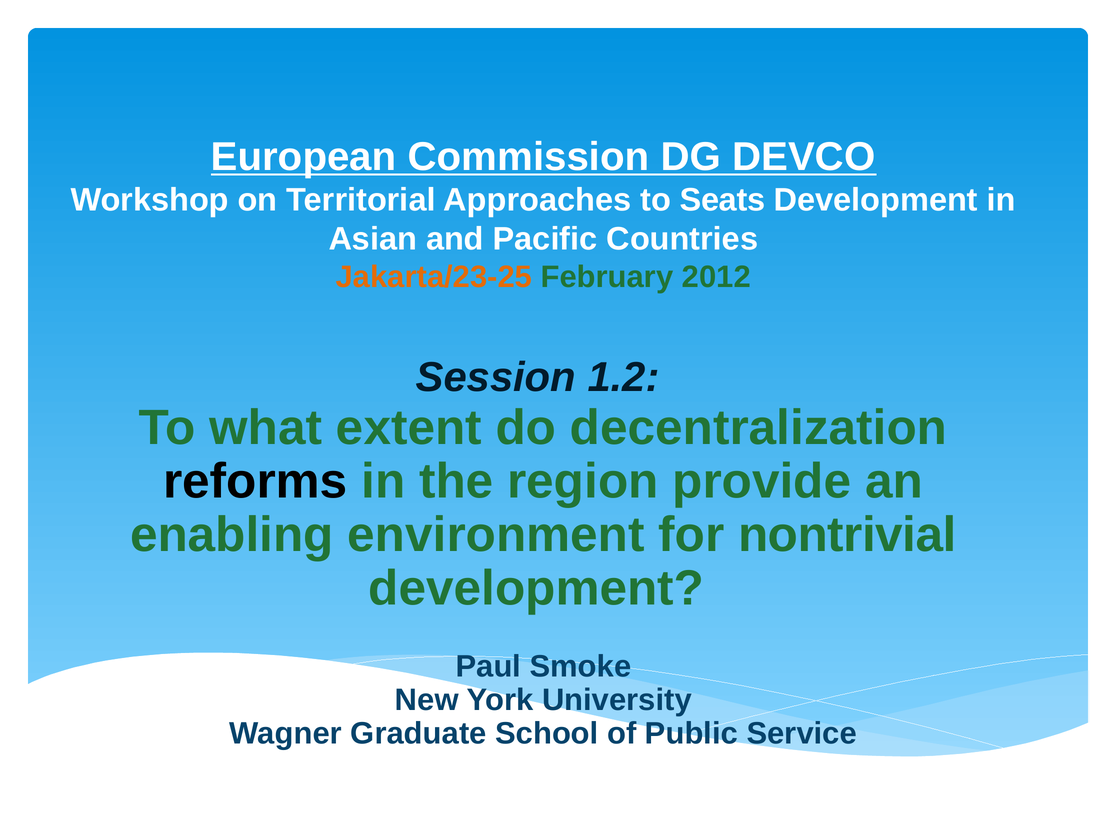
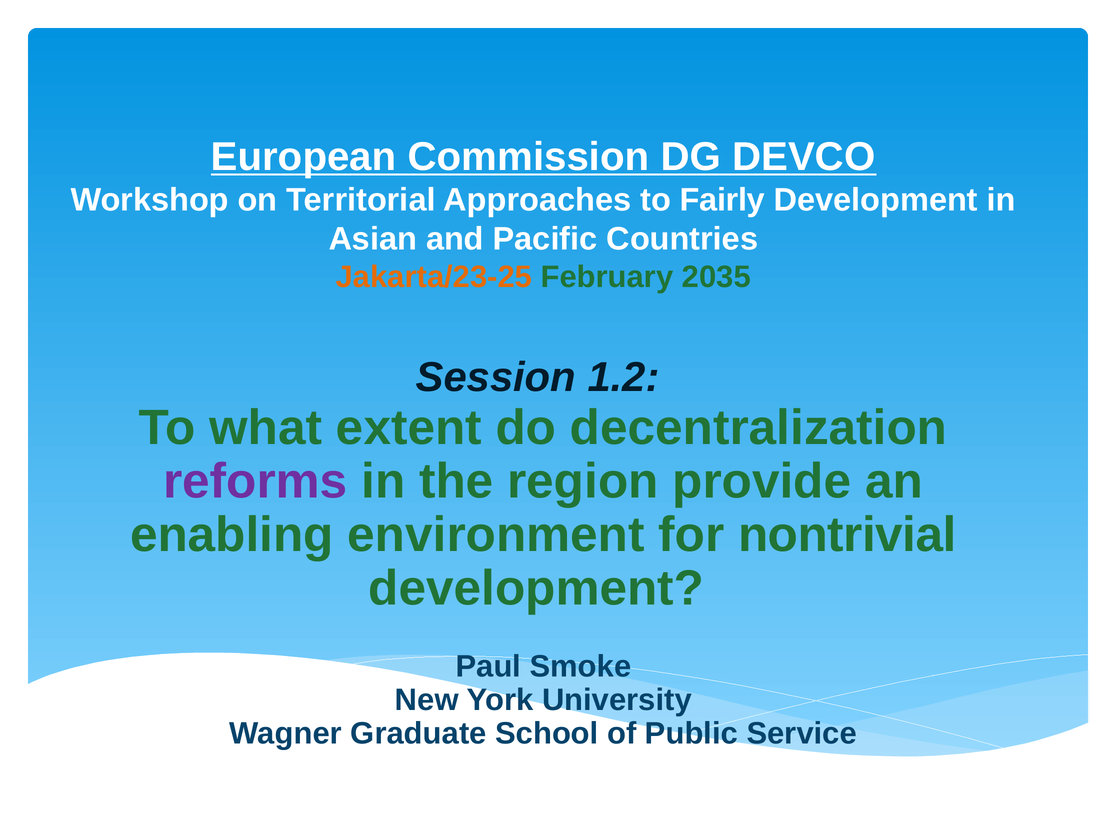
Seats: Seats -> Fairly
2012: 2012 -> 2035
reforms colour: black -> purple
